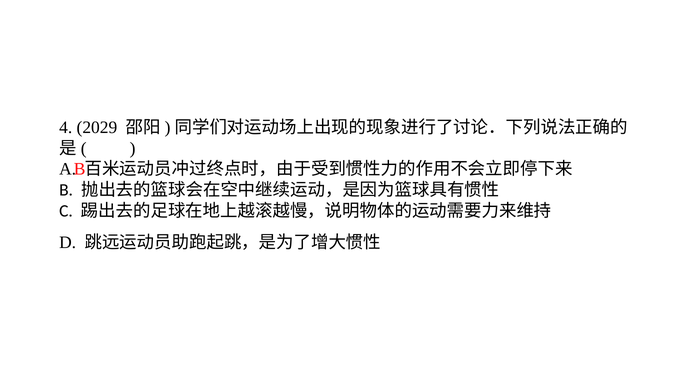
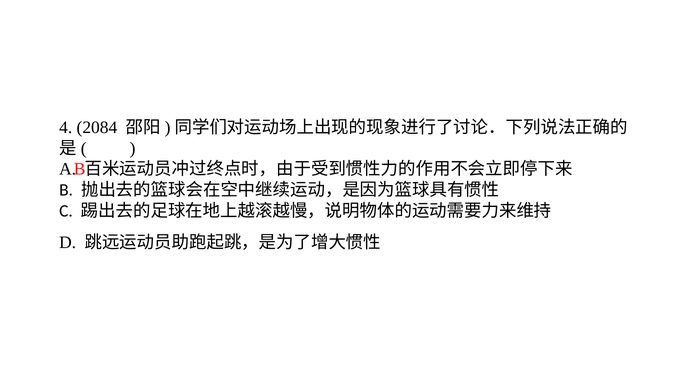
2029: 2029 -> 2084
